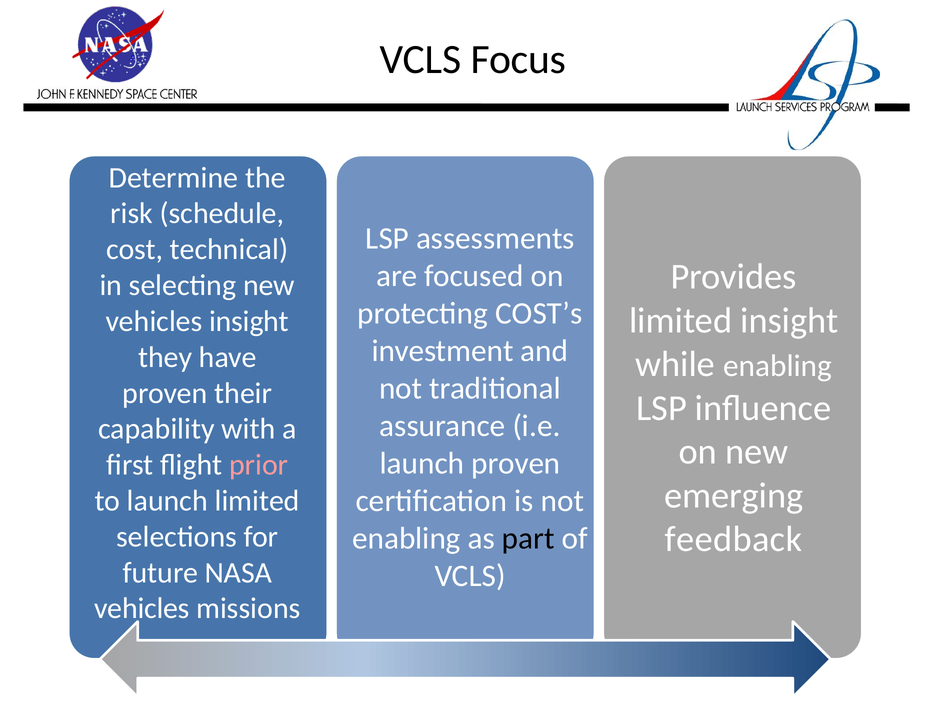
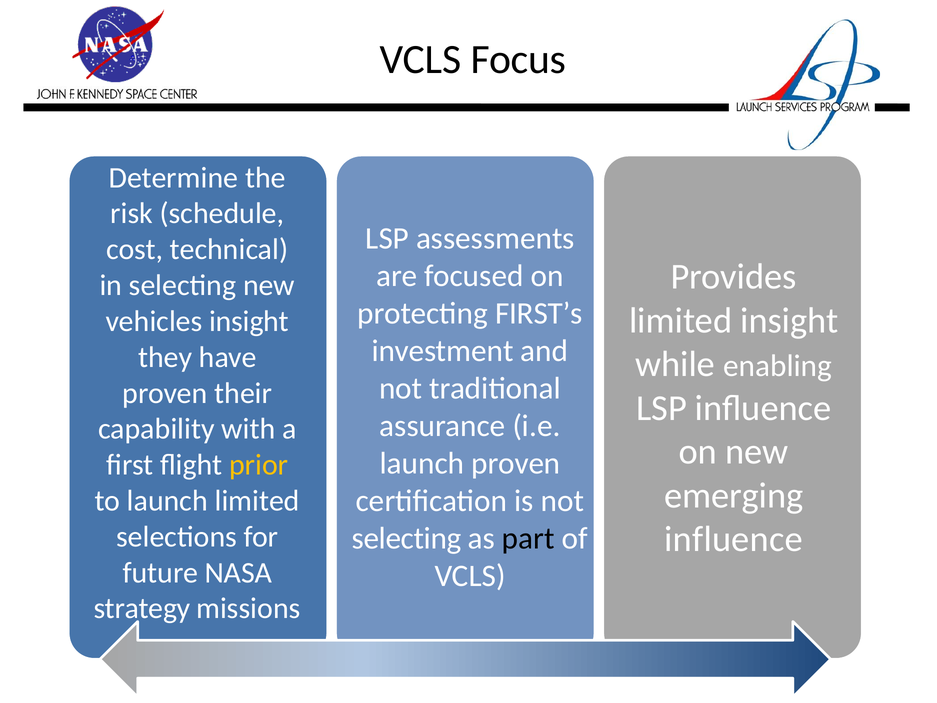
COST’s: COST’s -> FIRST’s
prior colour: pink -> yellow
feedback at (734, 539): feedback -> influence
enabling at (406, 538): enabling -> selecting
vehicles at (142, 608): vehicles -> strategy
